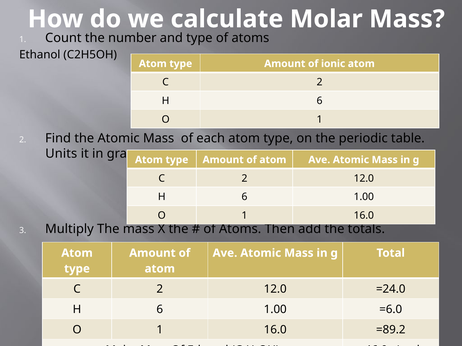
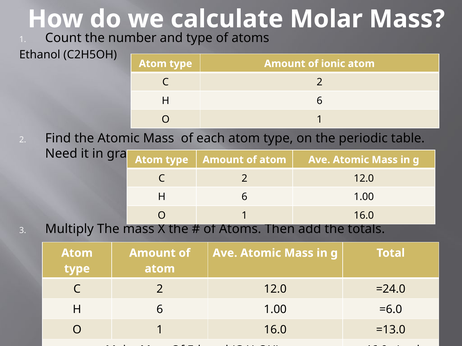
Units: Units -> Need
=89.2: =89.2 -> =13.0
